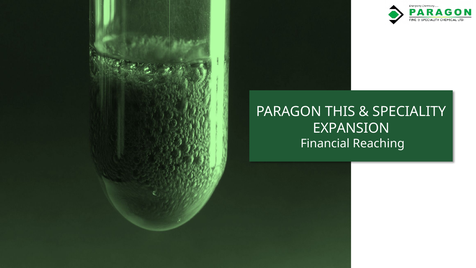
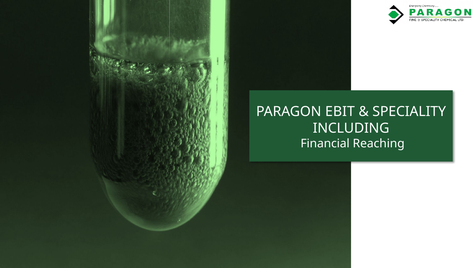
THIS: THIS -> EBIT
EXPANSION: EXPANSION -> INCLUDING
